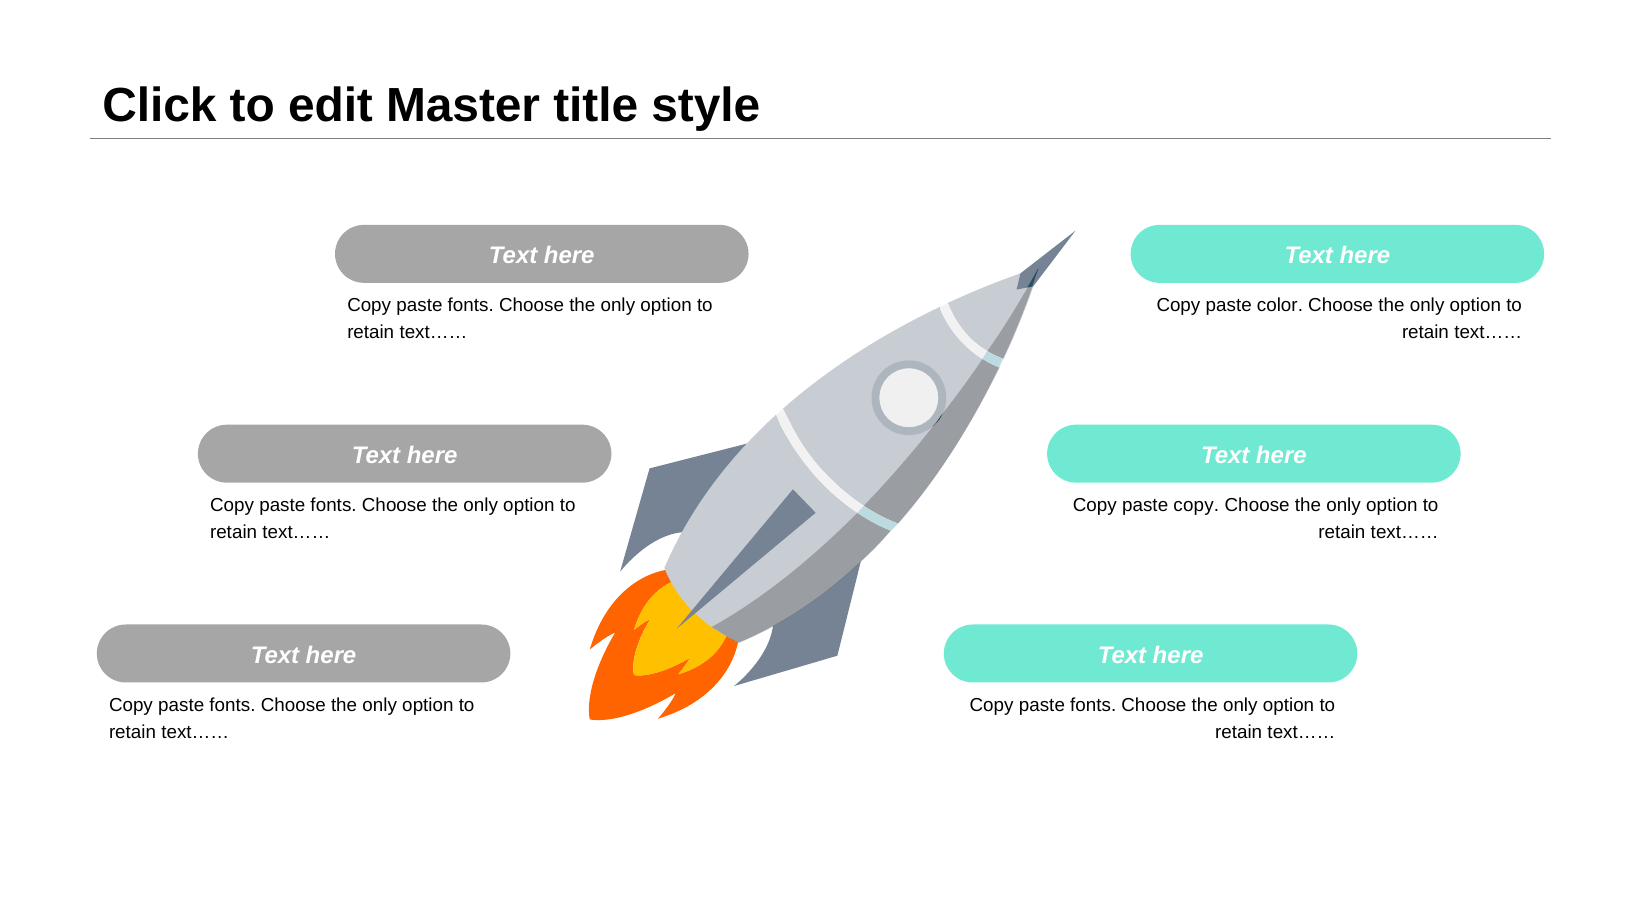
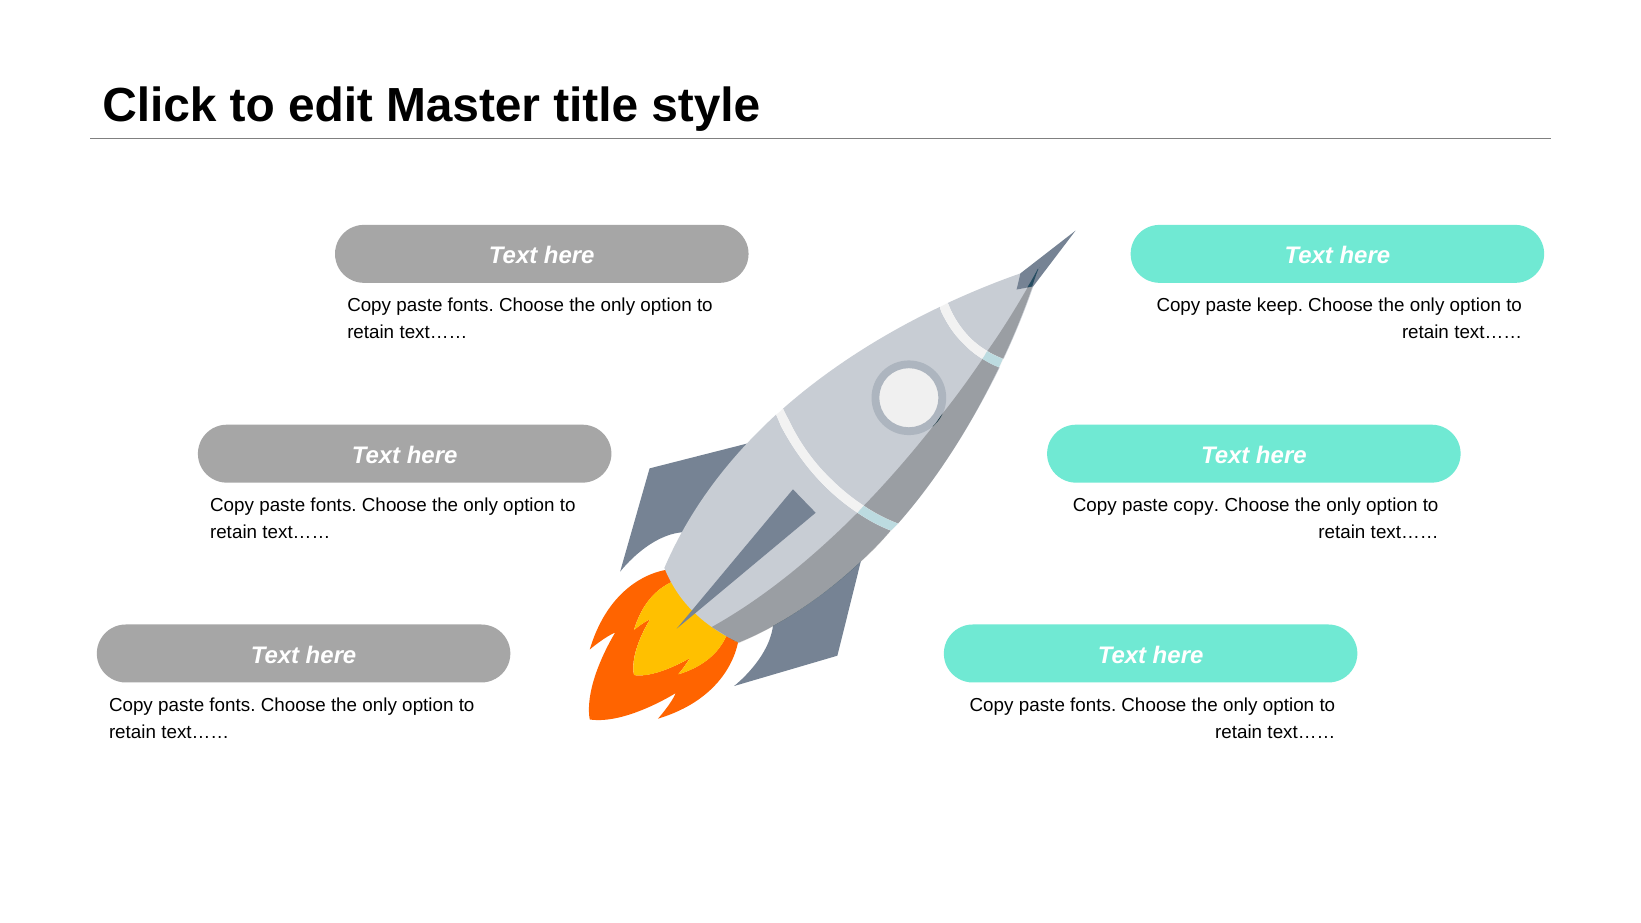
color: color -> keep
